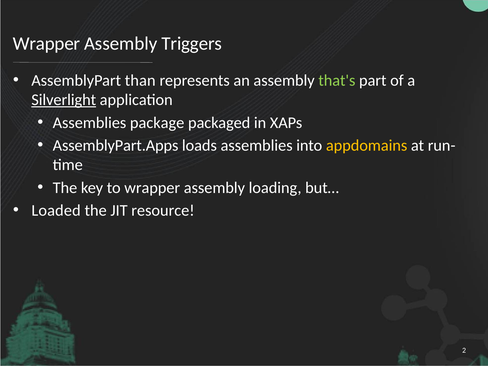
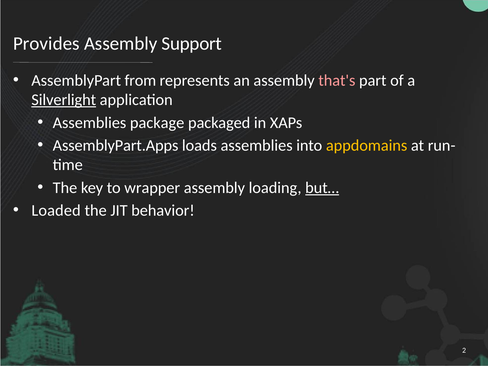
Wrapper at (46, 44): Wrapper -> Provides
Triggers: Triggers -> Support
than: than -> from
that's colour: light green -> pink
but… underline: none -> present
resource: resource -> behavior
